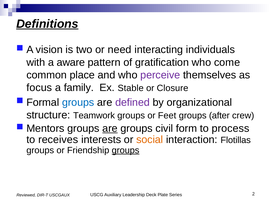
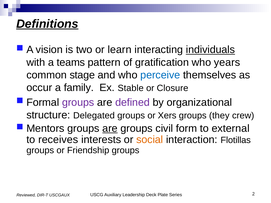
need: need -> learn
individuals underline: none -> present
aware: aware -> teams
come: come -> years
place: place -> stage
perceive colour: purple -> blue
focus: focus -> occur
groups at (78, 103) colour: blue -> purple
Teamwork: Teamwork -> Delegated
Feet: Feet -> Xers
after: after -> they
process: process -> external
groups at (126, 150) underline: present -> none
